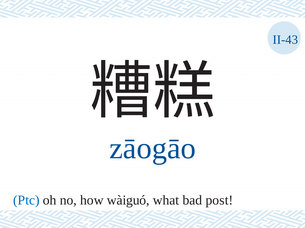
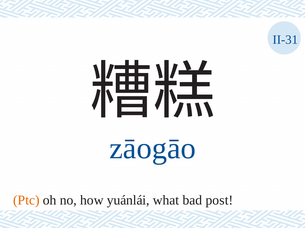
II-43: II-43 -> II-31
Ptc colour: blue -> orange
wàiguó: wàiguó -> yuánlái
